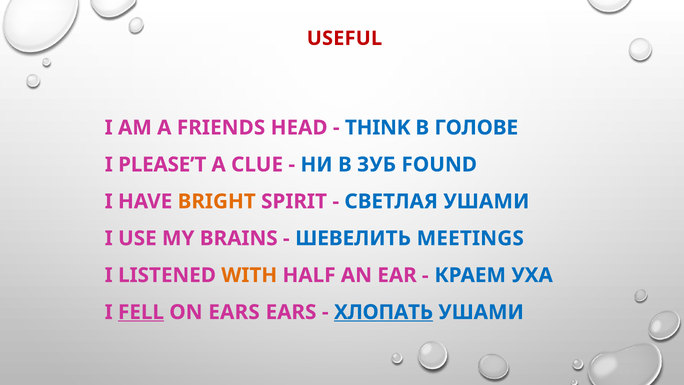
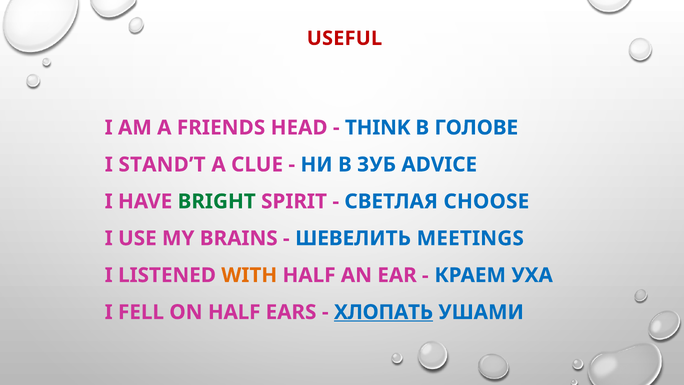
PLEASE’T: PLEASE’T -> STAND’T
FOUND: FOUND -> ADVICE
BRIGHT colour: orange -> green
СВЕТЛАЯ УШАМИ: УШАМИ -> CHOOSE
FELL underline: present -> none
ON EARS: EARS -> HALF
